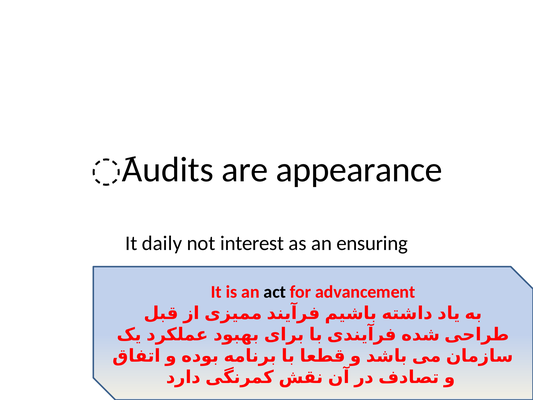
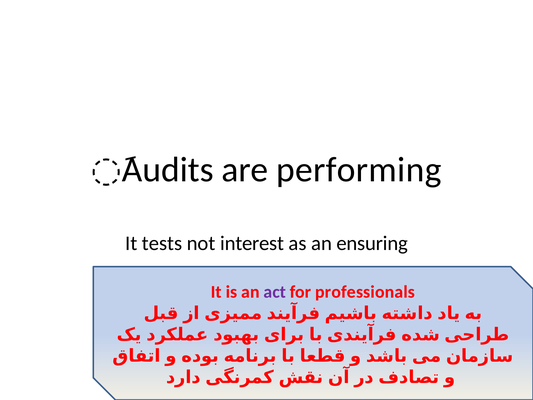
appearance: appearance -> performing
daily: daily -> tests
act colour: black -> purple
advancement: advancement -> professionals
